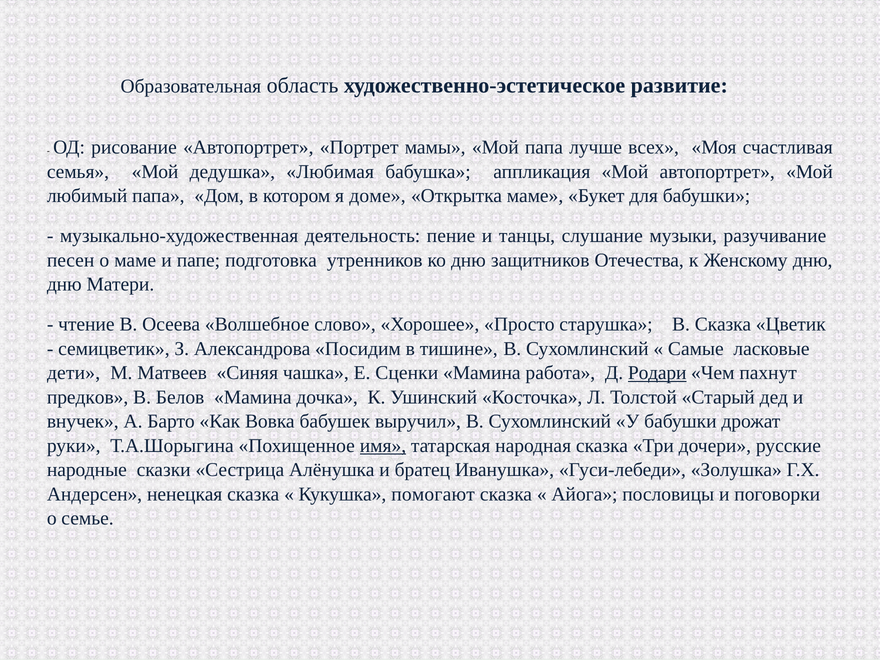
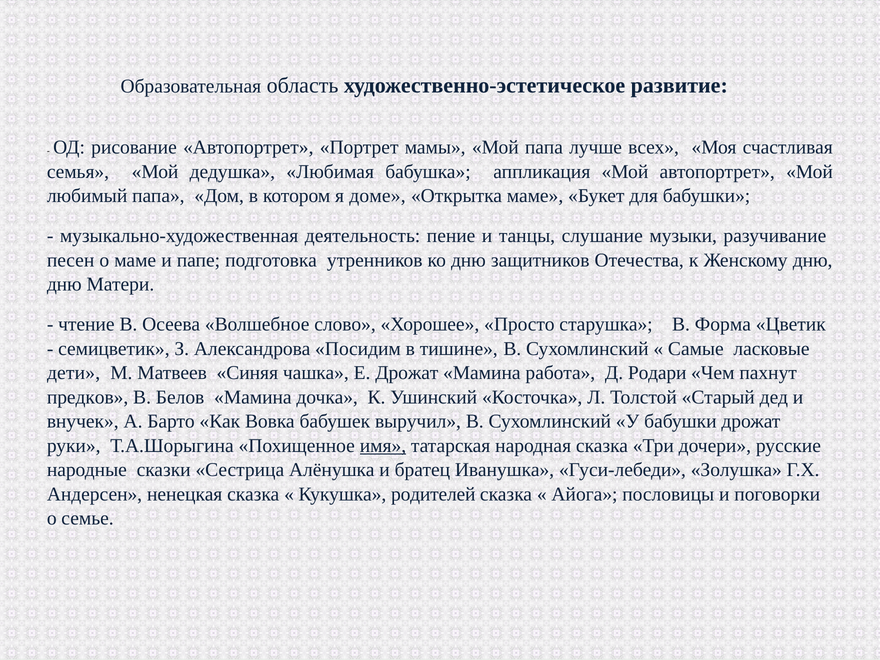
В Сказка: Сказка -> Форма
Е Сценки: Сценки -> Дрожат
Родари underline: present -> none
помогают: помогают -> родителей
